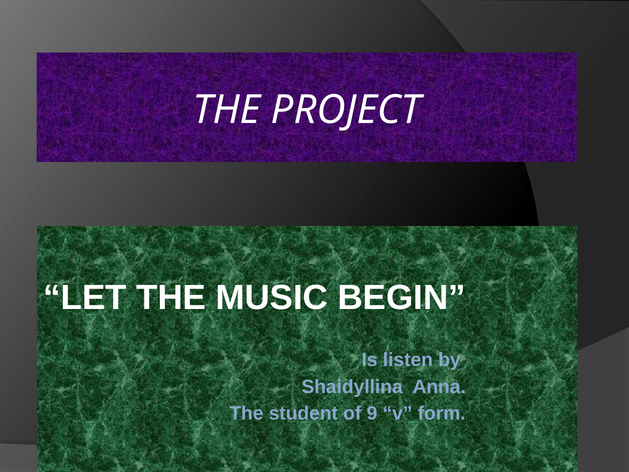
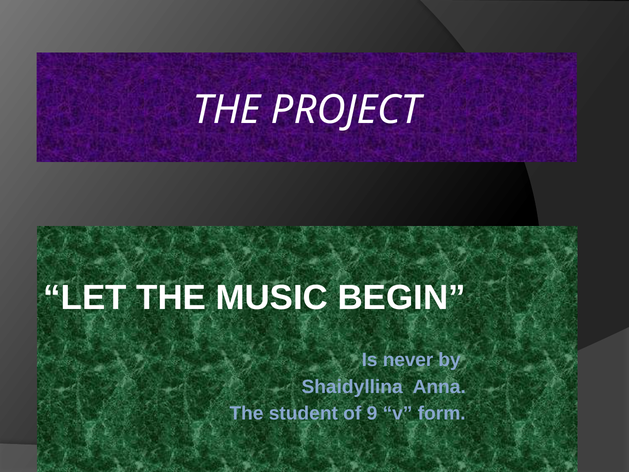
listen: listen -> never
